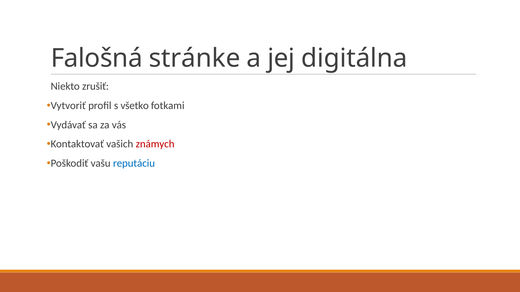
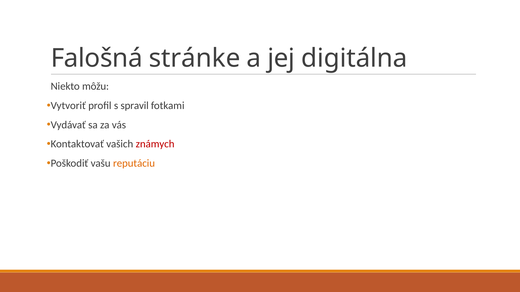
zrušiť: zrušiť -> môžu
všetko: všetko -> spravil
reputáciu colour: blue -> orange
